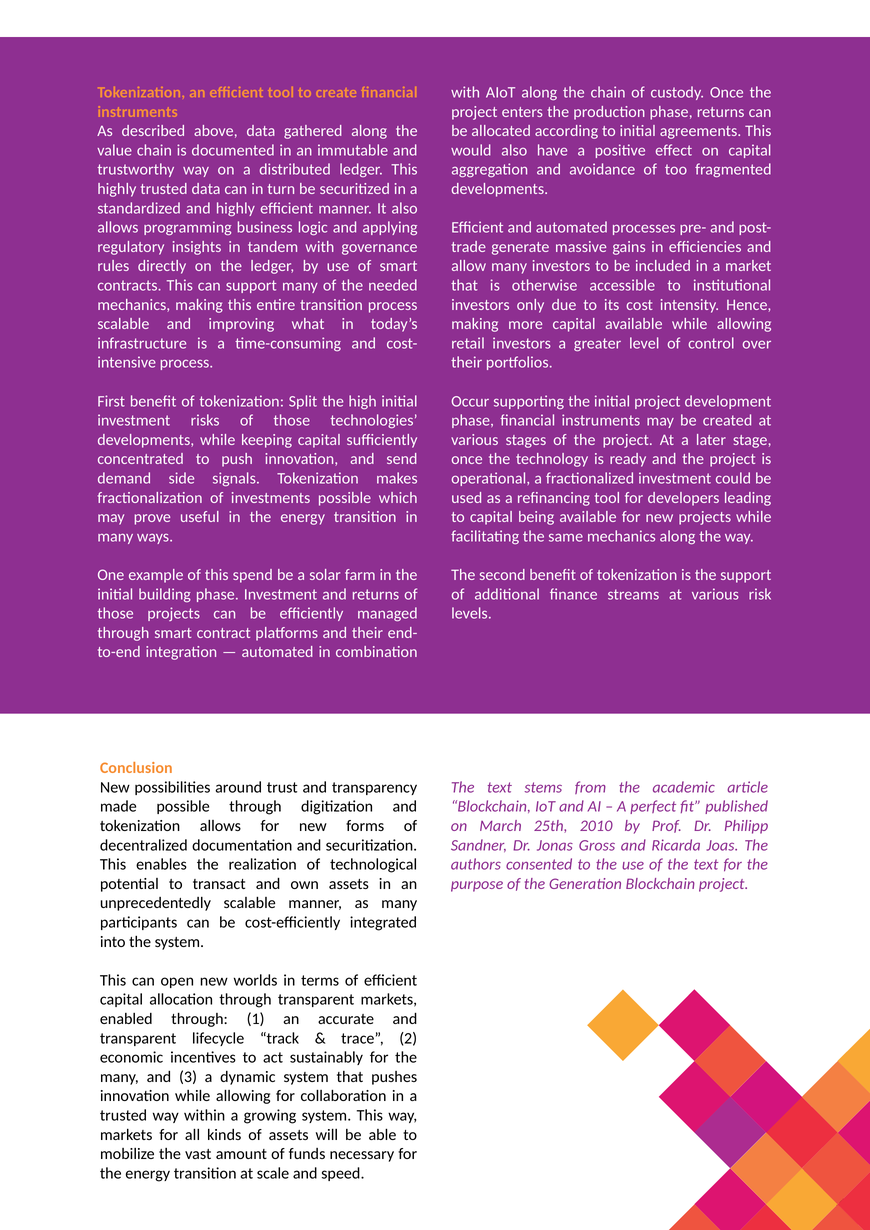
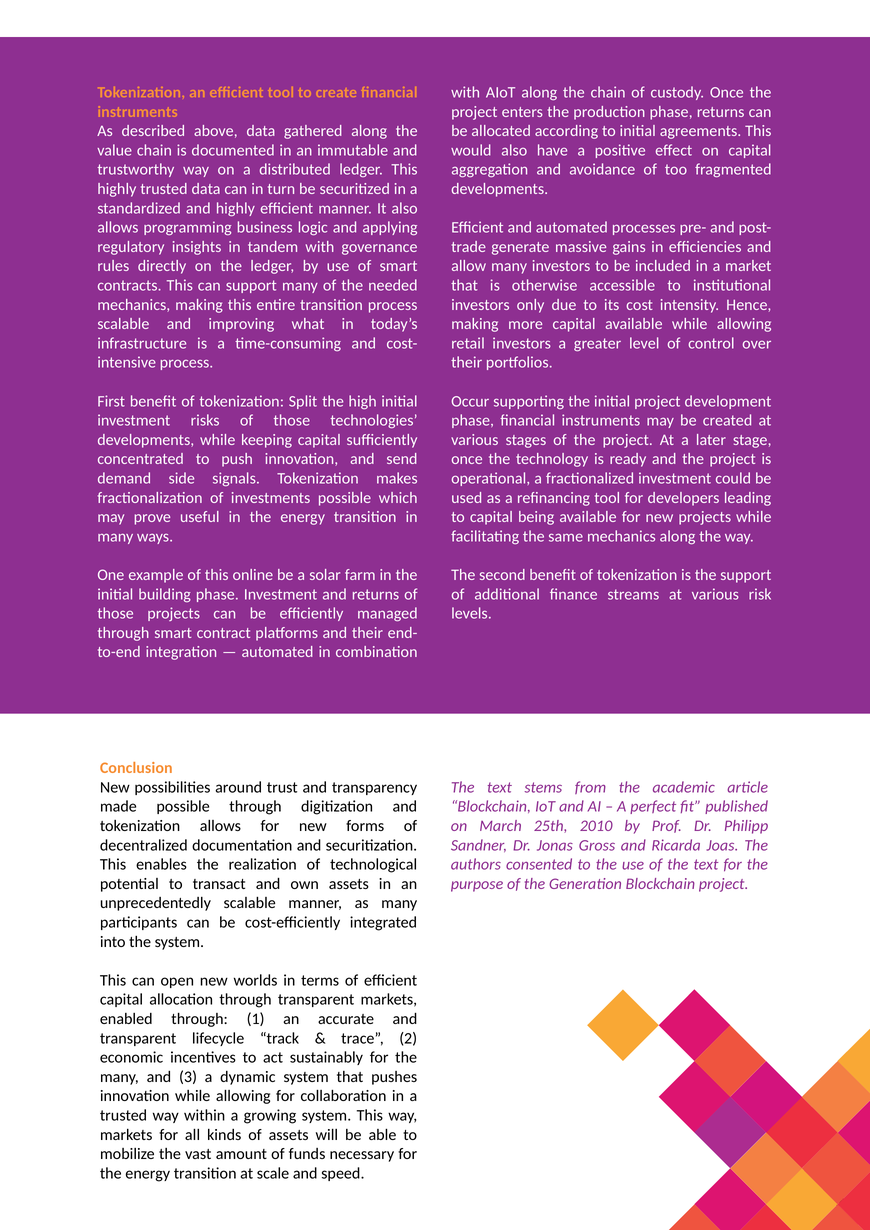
spend: spend -> online
